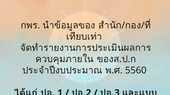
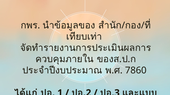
5560: 5560 -> 7860
